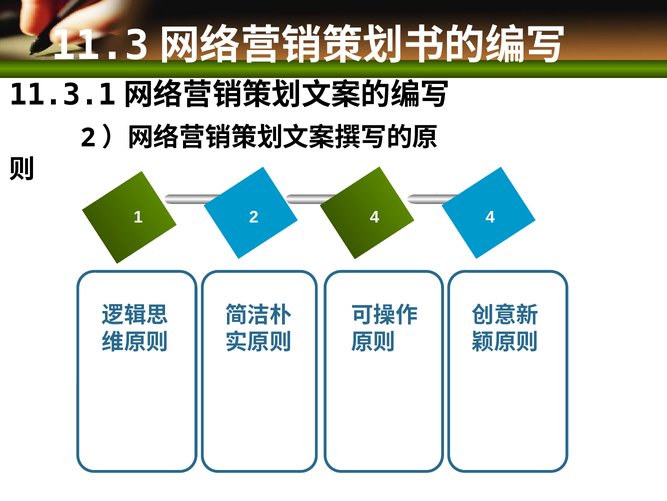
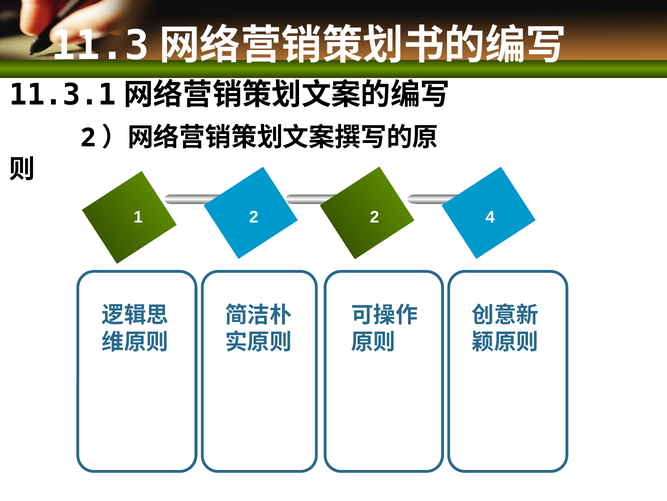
2 4: 4 -> 2
